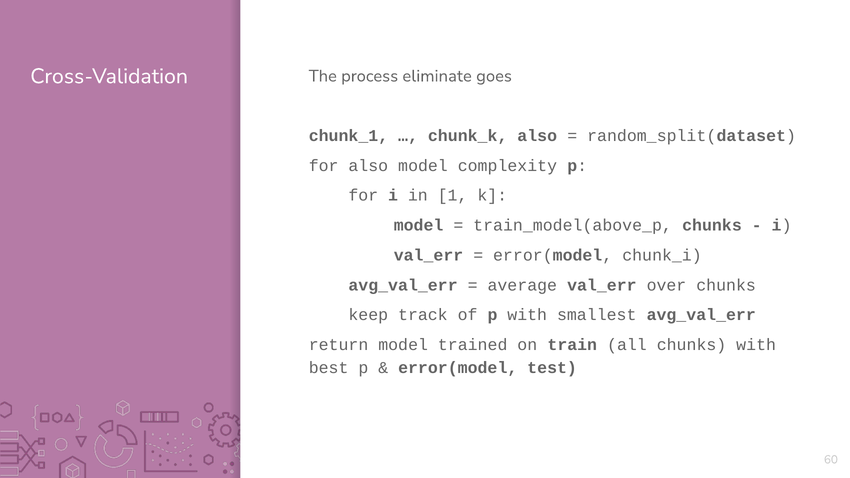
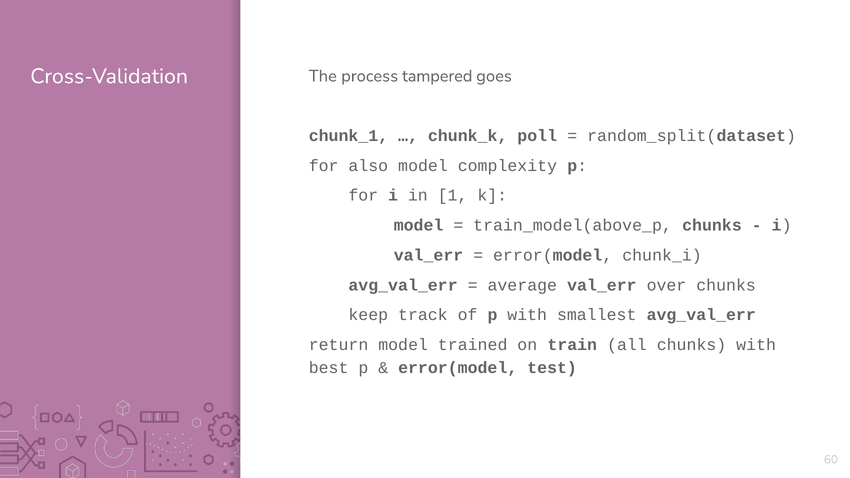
eliminate: eliminate -> tampered
chunk_k also: also -> poll
